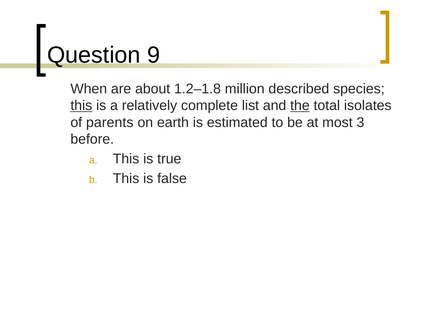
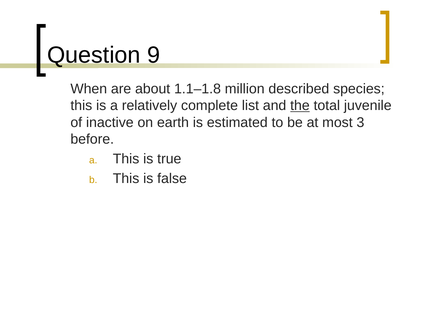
1.2–1.8: 1.2–1.8 -> 1.1–1.8
this at (81, 106) underline: present -> none
isolates: isolates -> juvenile
parents: parents -> inactive
